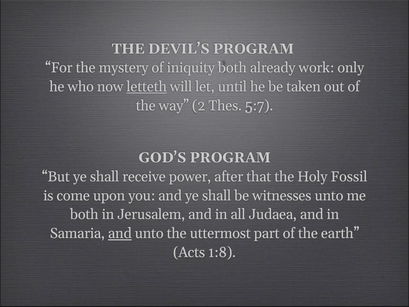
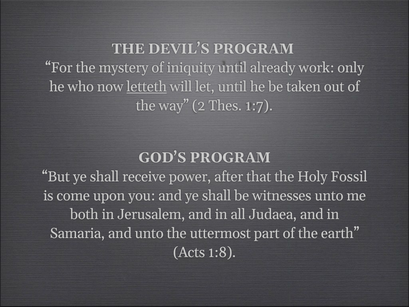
iniquity both: both -> until
5:7: 5:7 -> 1:7
and at (120, 233) underline: present -> none
